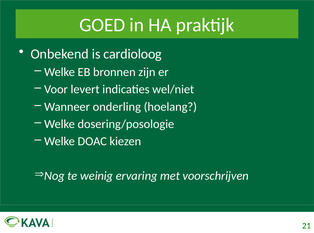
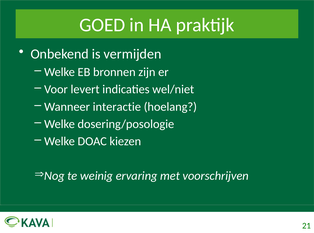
cardioloog: cardioloog -> vermijden
onderling: onderling -> interactie
